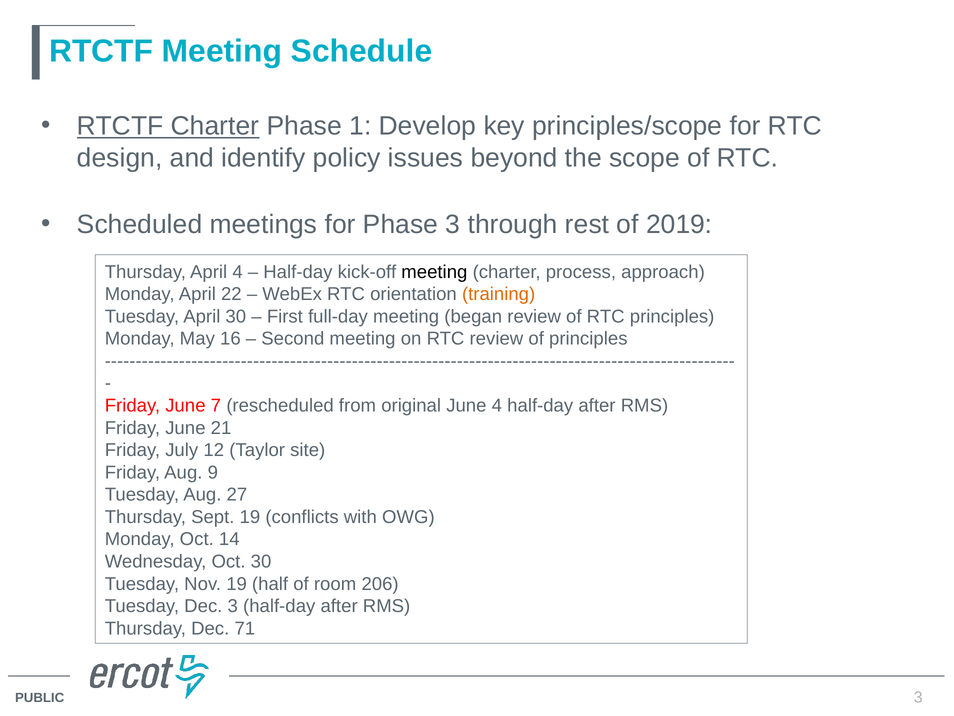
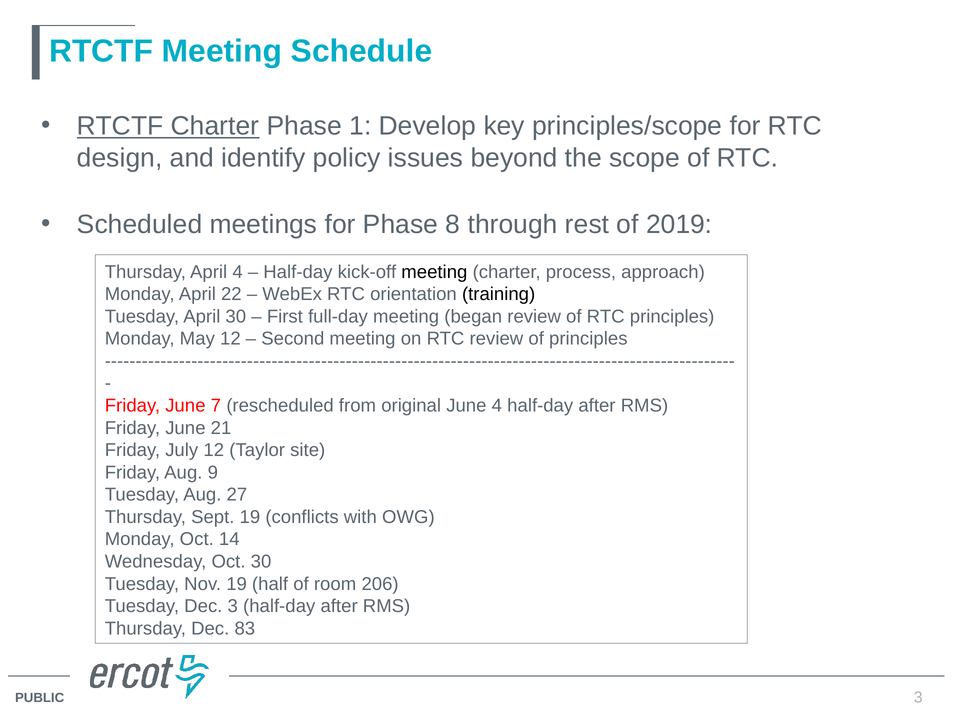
Phase 3: 3 -> 8
training colour: orange -> black
May 16: 16 -> 12
71: 71 -> 83
